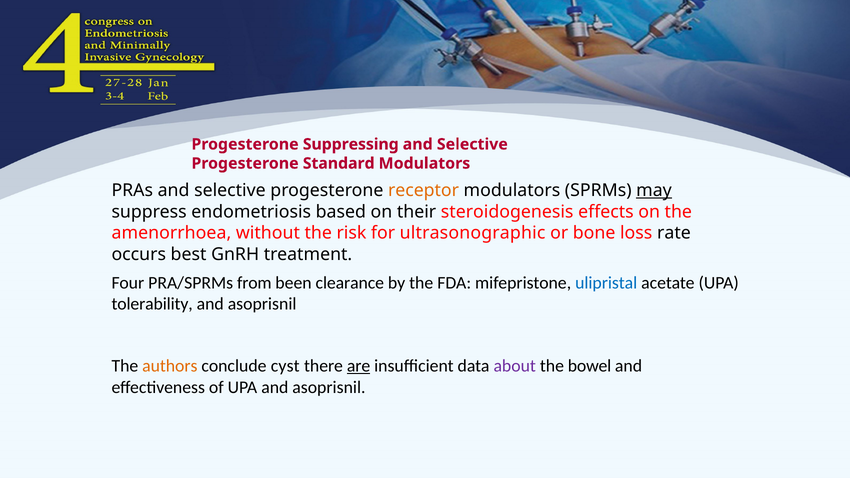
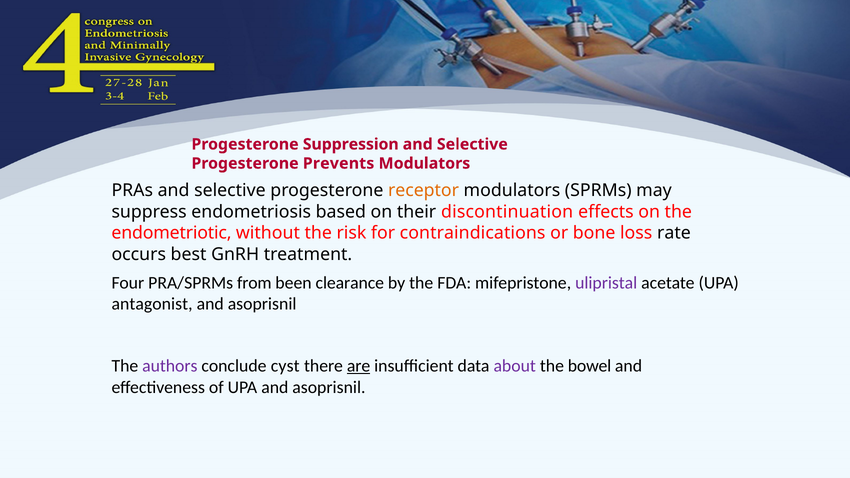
Suppressing: Suppressing -> Suppression
Standard: Standard -> Prevents
may underline: present -> none
steroidogenesis: steroidogenesis -> discontinuation
amenorrhoea: amenorrhoea -> endometriotic
ultrasonographic: ultrasonographic -> contraindications
ulipristal colour: blue -> purple
tolerability: tolerability -> antagonist
authors colour: orange -> purple
